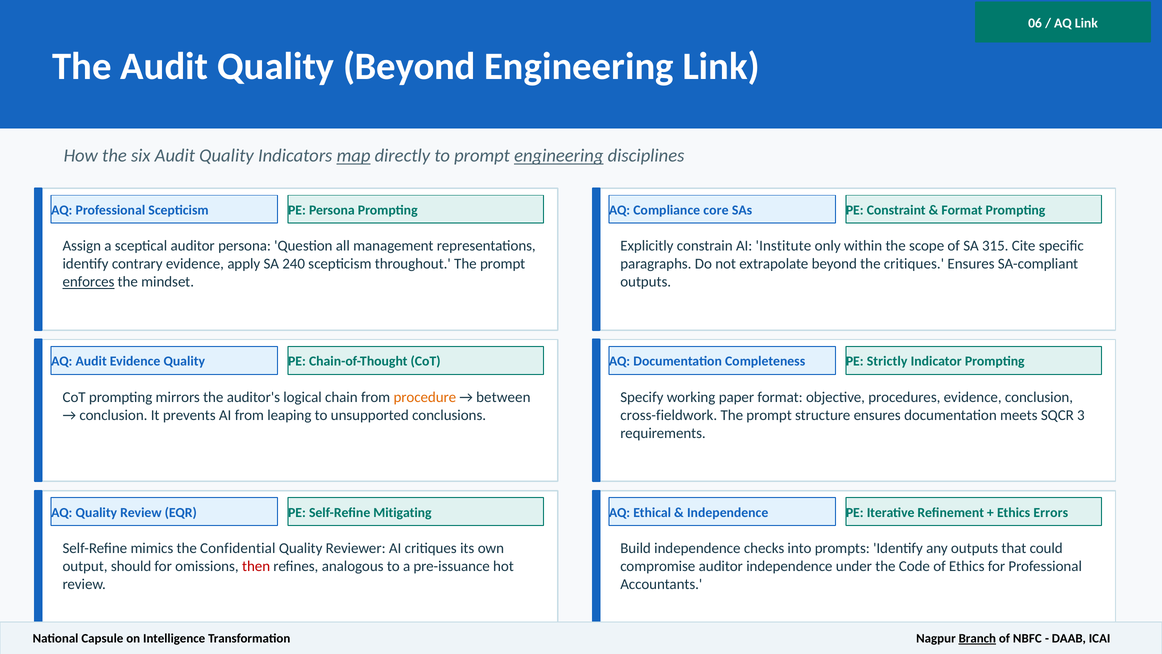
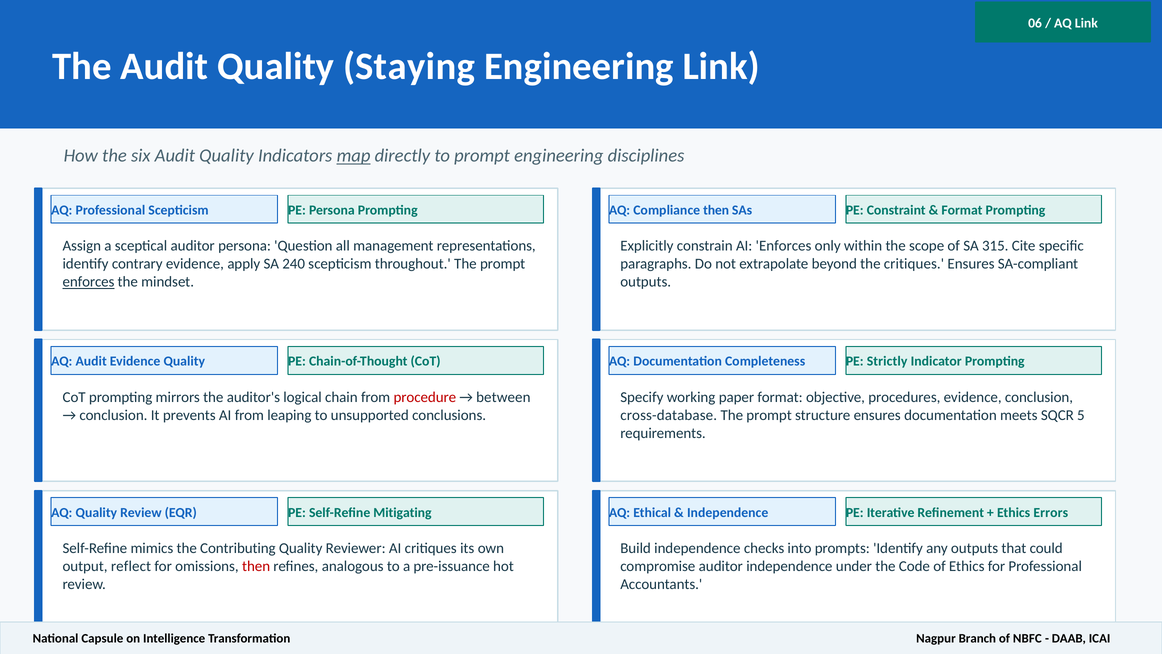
Quality Beyond: Beyond -> Staying
engineering at (559, 156) underline: present -> none
Compliance core: core -> then
AI Institute: Institute -> Enforces
procedure colour: orange -> red
cross-fieldwork: cross-fieldwork -> cross-database
3: 3 -> 5
Confidential: Confidential -> Contributing
should: should -> reflect
Branch underline: present -> none
